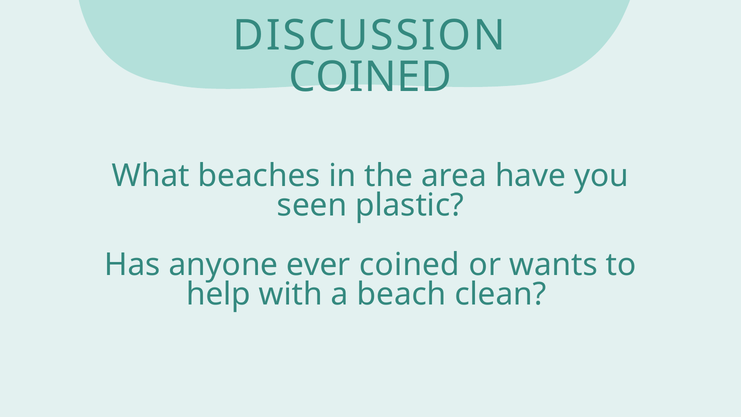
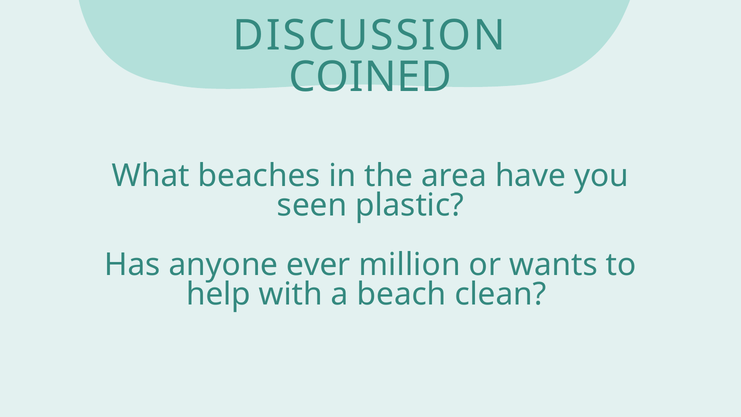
ever coined: coined -> million
